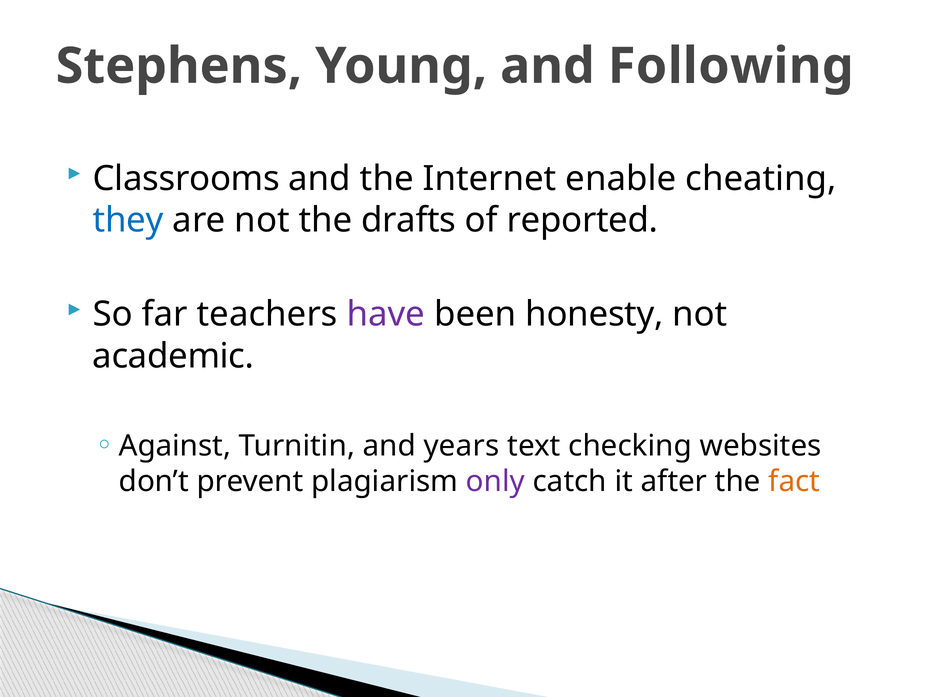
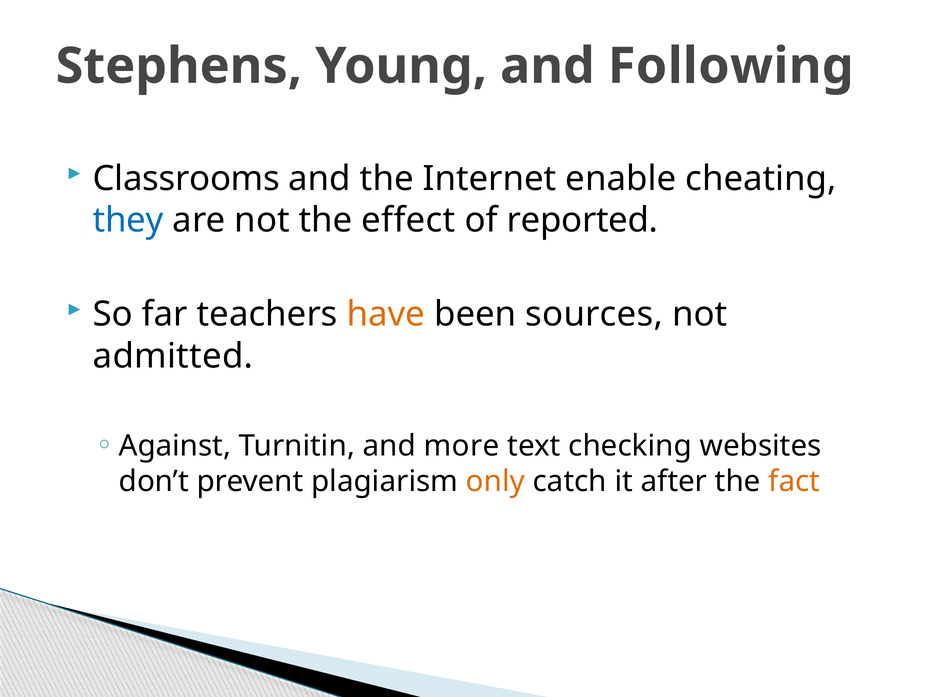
drafts: drafts -> effect
have colour: purple -> orange
honesty: honesty -> sources
academic: academic -> admitted
years: years -> more
only colour: purple -> orange
